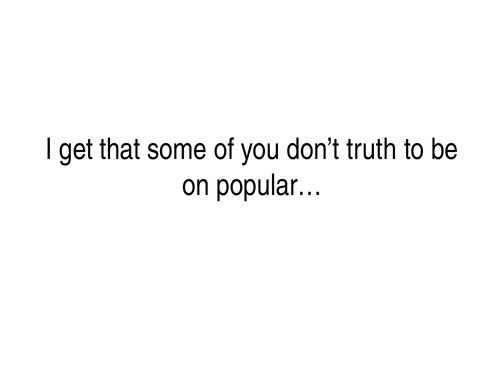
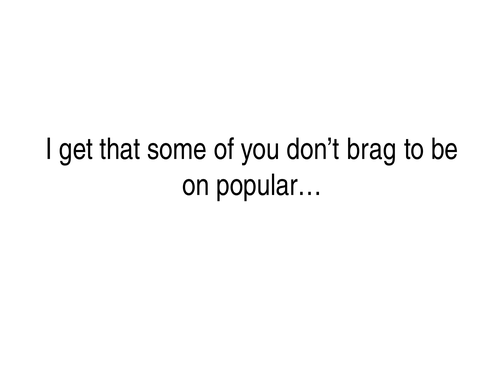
truth: truth -> brag
